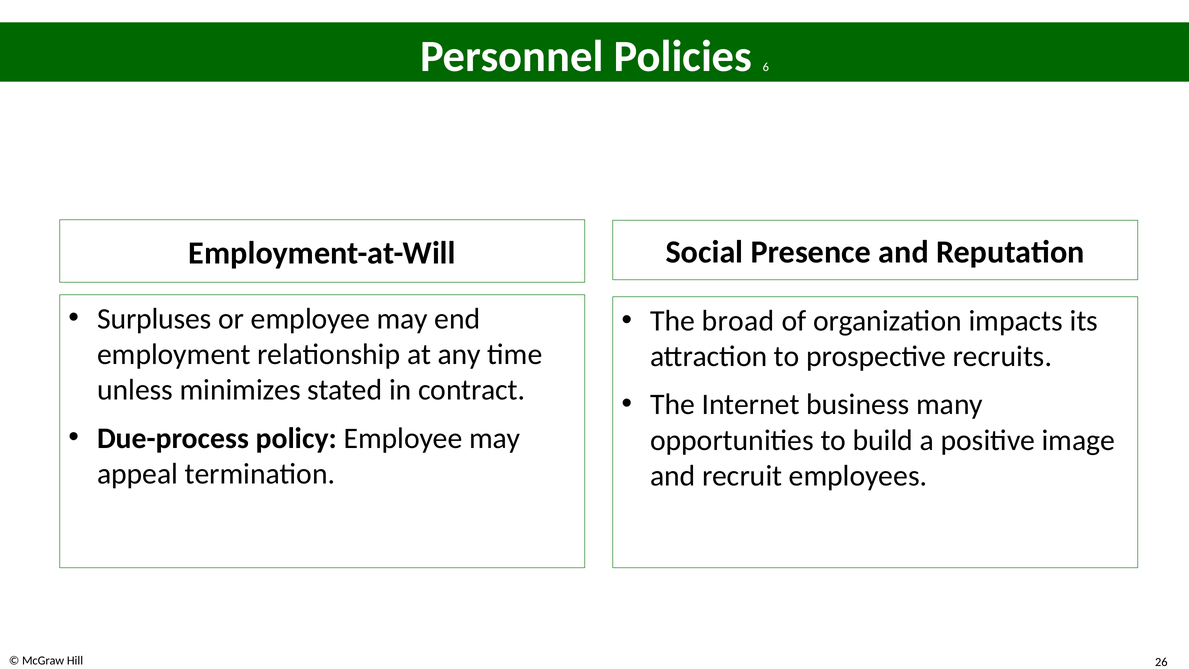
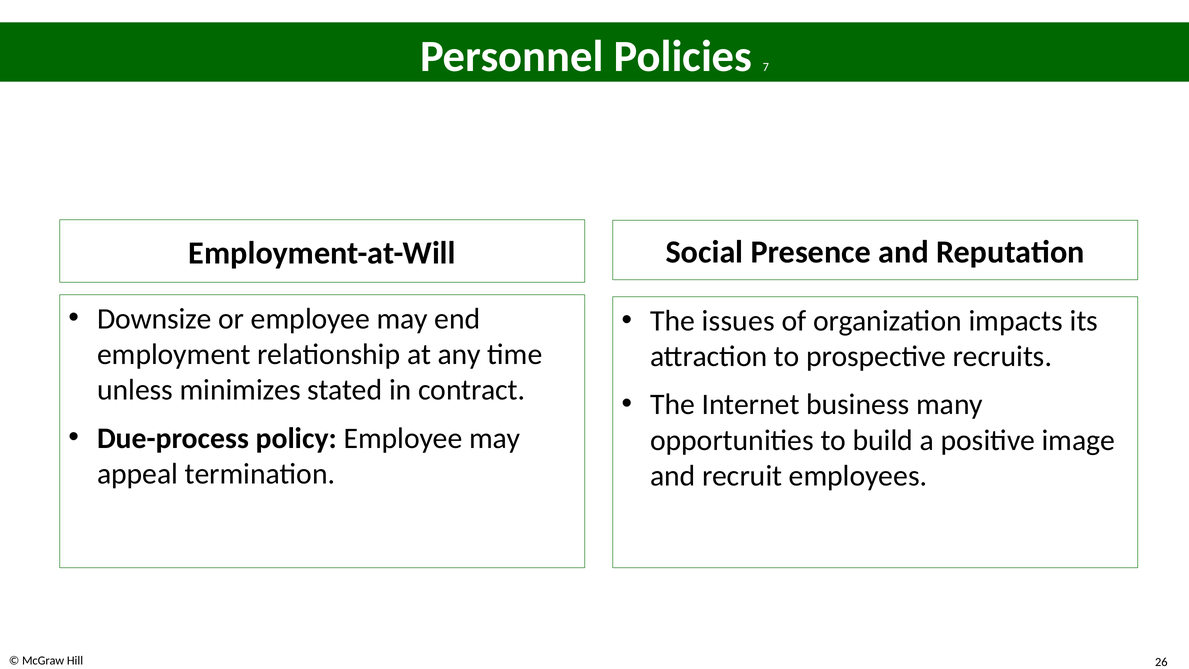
6: 6 -> 7
Surpluses: Surpluses -> Downsize
broad: broad -> issues
